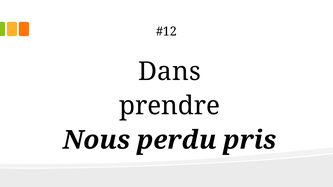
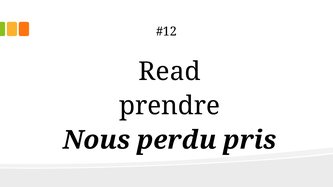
Dans: Dans -> Read
